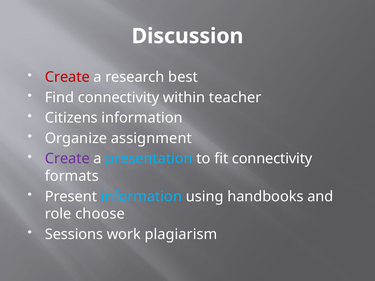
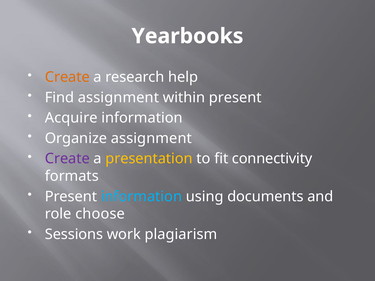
Discussion: Discussion -> Yearbooks
Create at (67, 77) colour: red -> orange
best: best -> help
Find connectivity: connectivity -> assignment
within teacher: teacher -> present
Citizens: Citizens -> Acquire
presentation colour: light blue -> yellow
handbooks: handbooks -> documents
